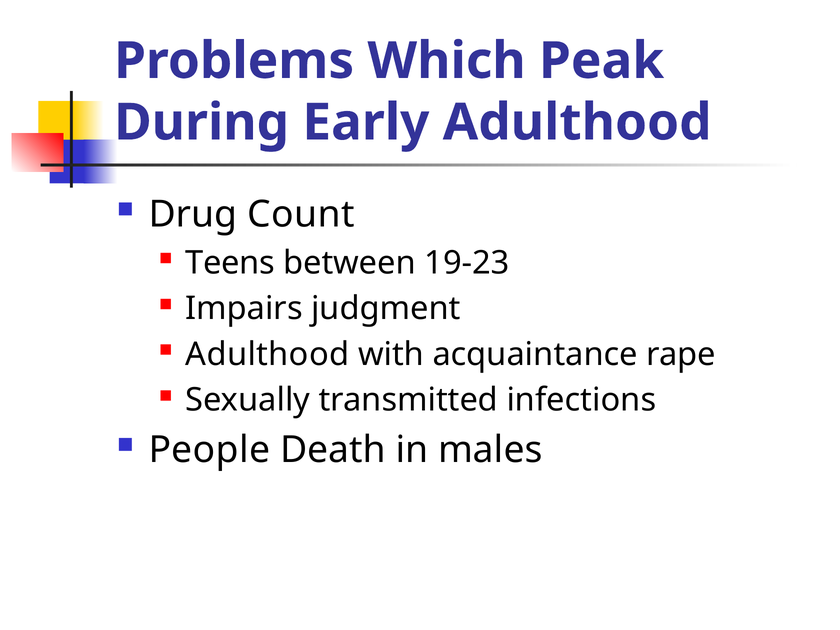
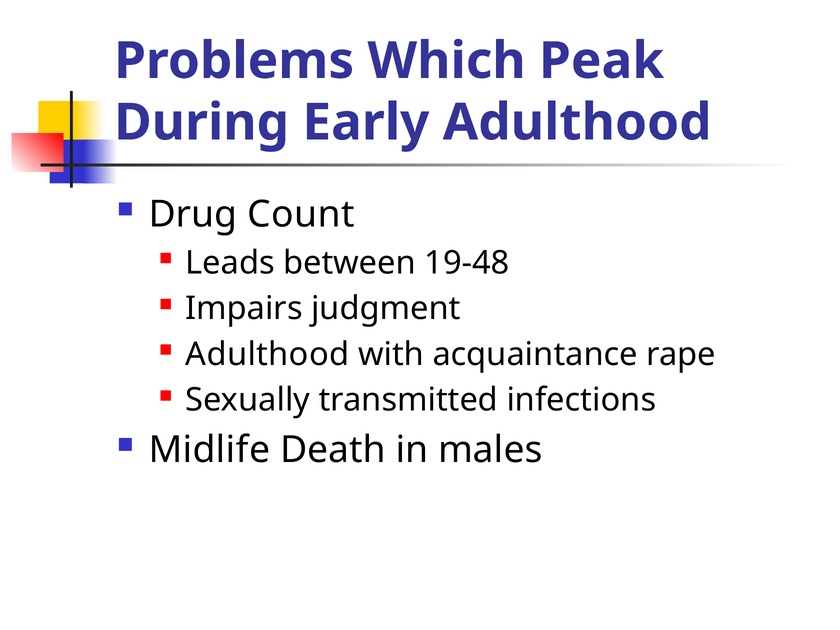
Teens: Teens -> Leads
19-23: 19-23 -> 19-48
People: People -> Midlife
